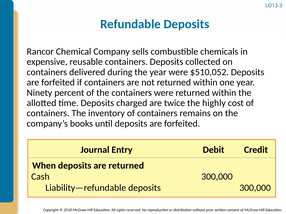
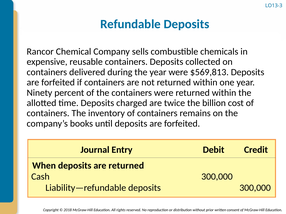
$510,052: $510,052 -> $569,813
highly: highly -> billion
